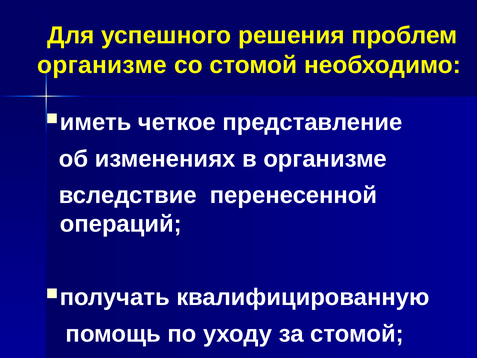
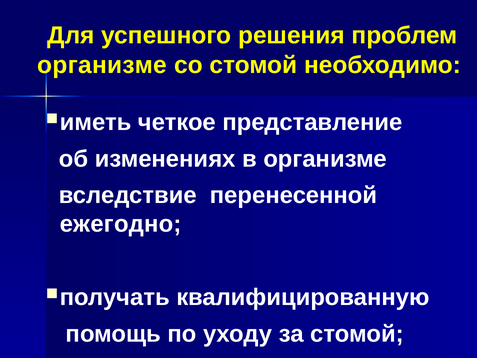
операций: операций -> ежегодно
